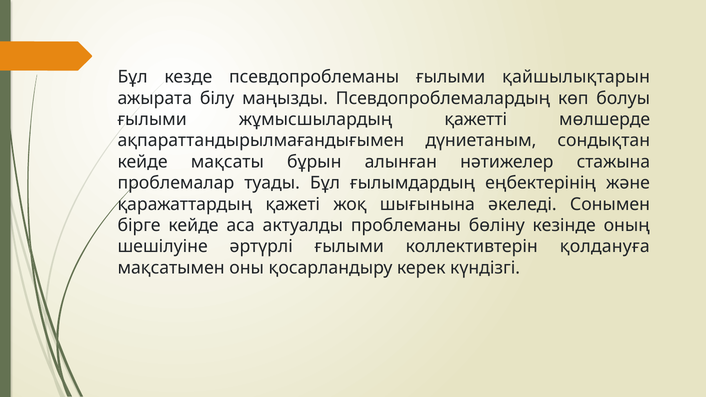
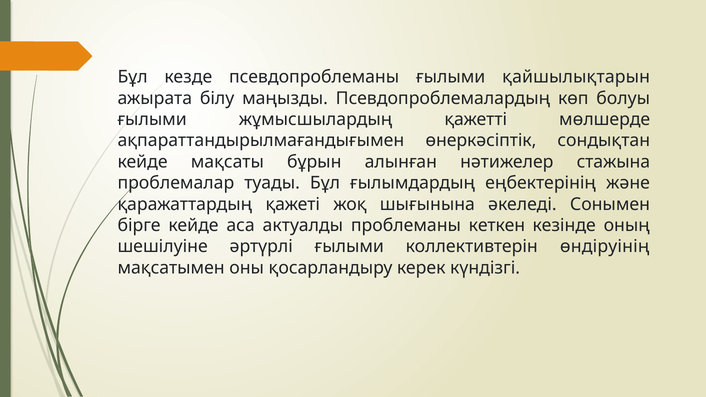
дүниетаным: дүниетаным -> өнеркәсіптік
бөліну: бөліну -> кеткен
қолдануға: қолдануға -> өндіруінің
